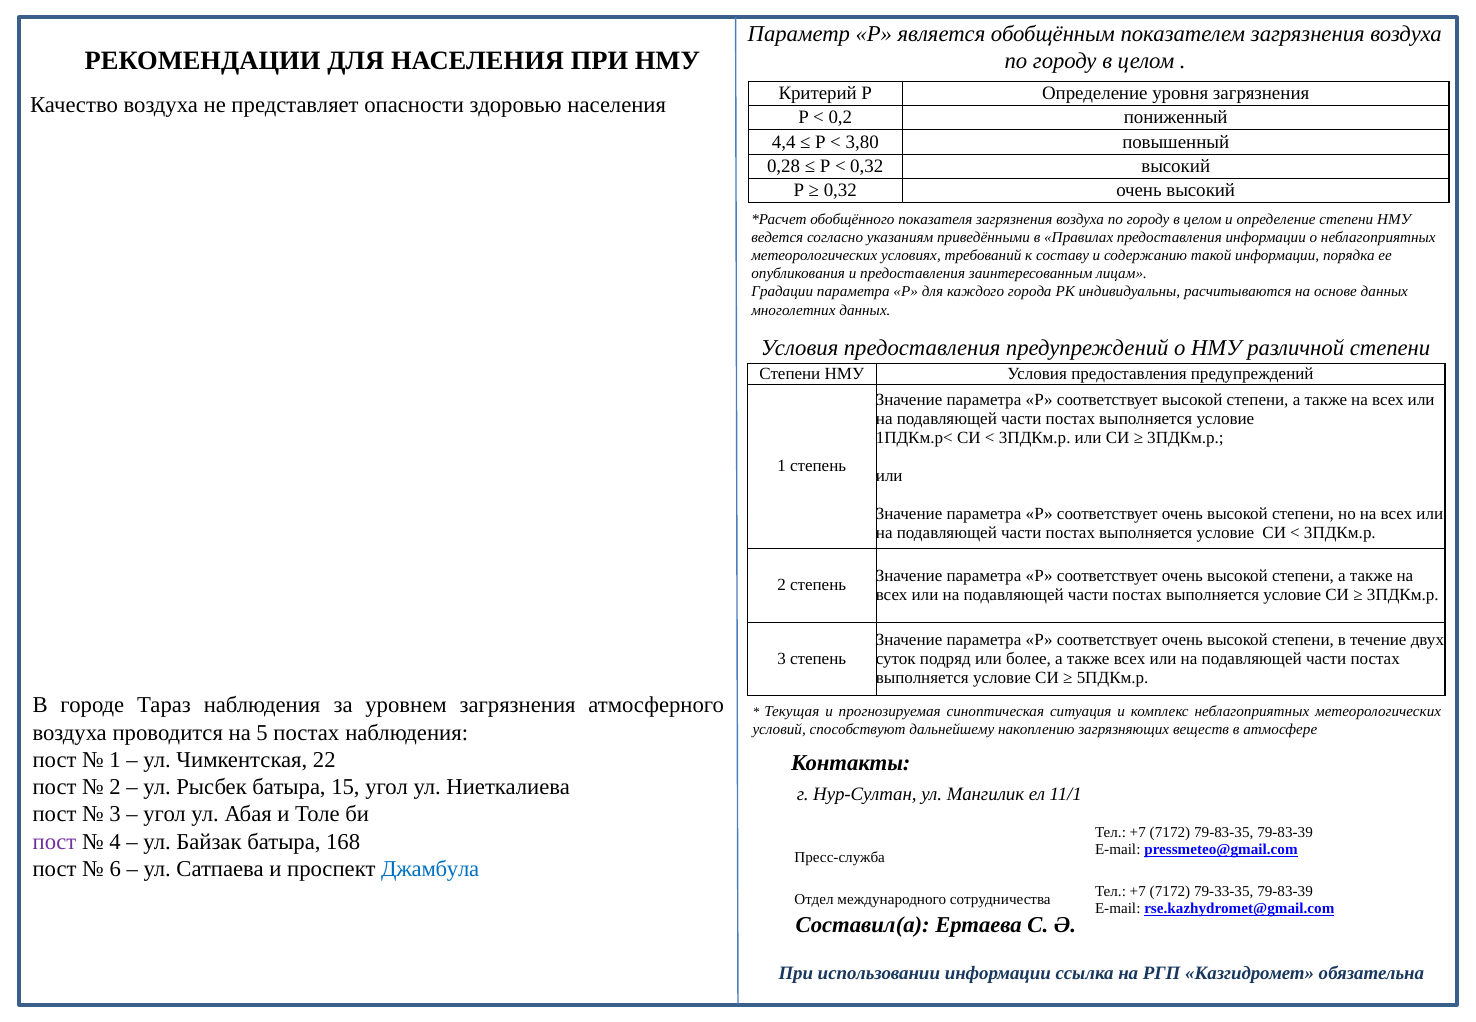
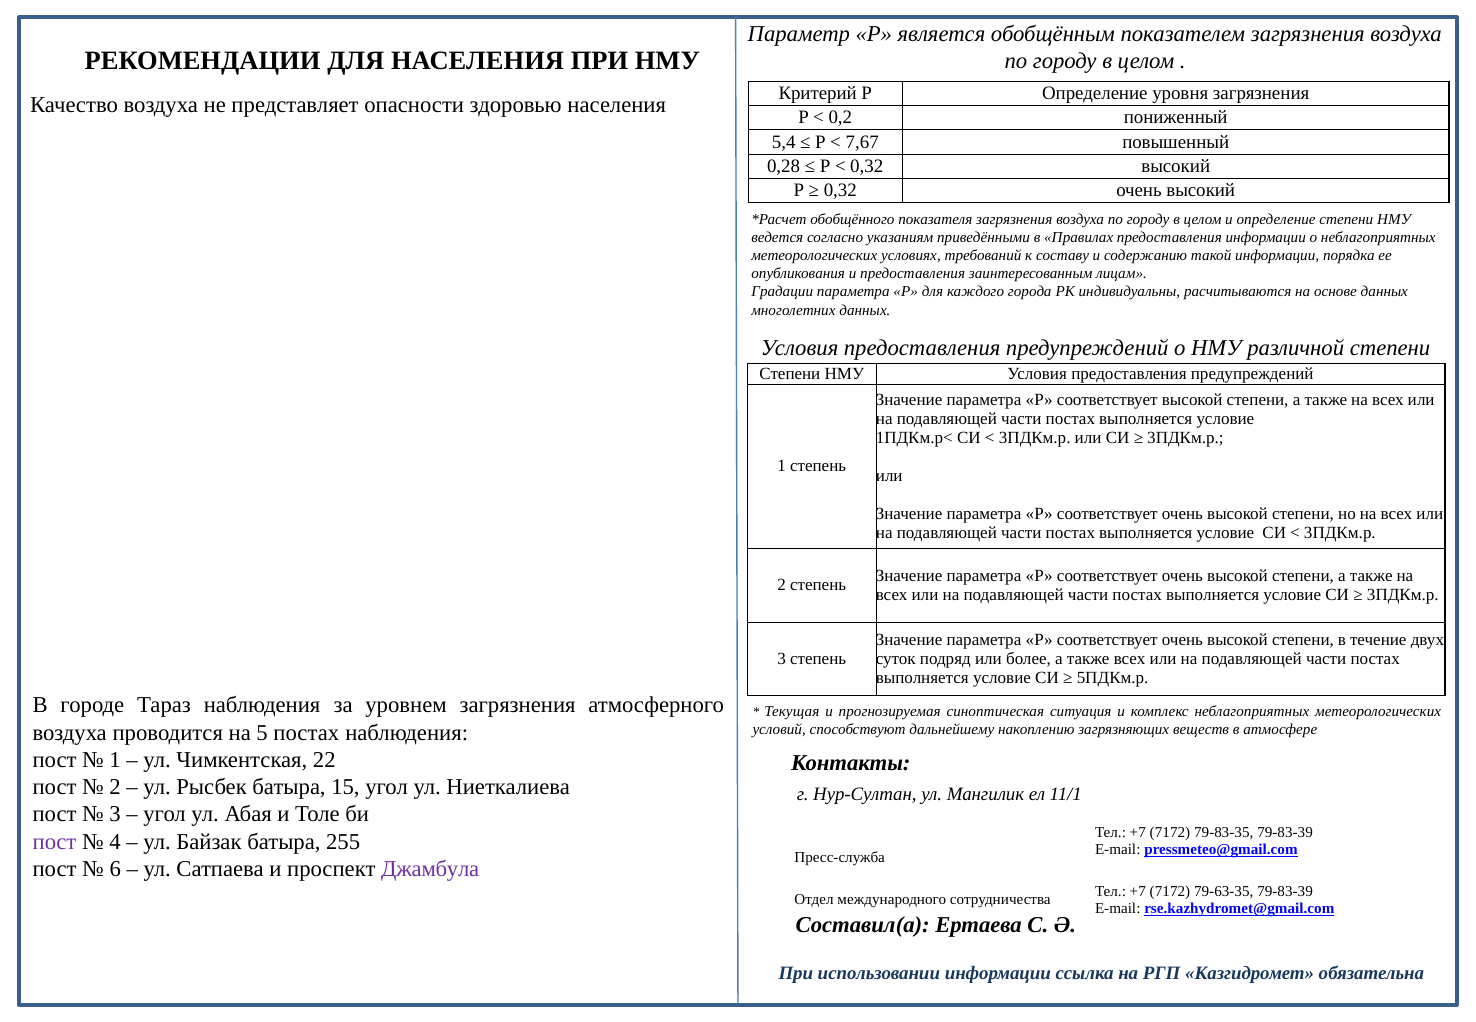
4,4: 4,4 -> 5,4
3,80: 3,80 -> 7,67
168: 168 -> 255
Джамбула colour: blue -> purple
79-33-35: 79-33-35 -> 79-63-35
